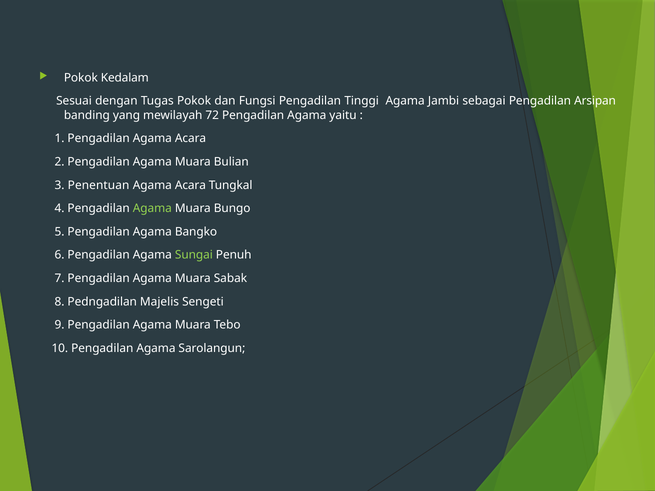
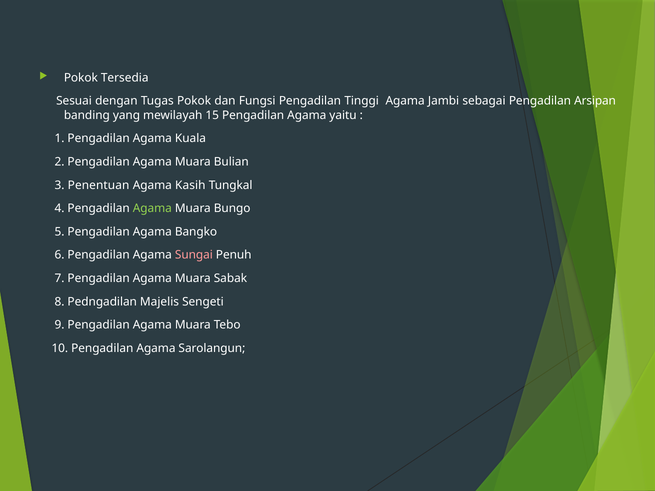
Kedalam: Kedalam -> Tersedia
72: 72 -> 15
Pengadilan Agama Acara: Acara -> Kuala
Acara at (190, 185): Acara -> Kasih
Sungai colour: light green -> pink
